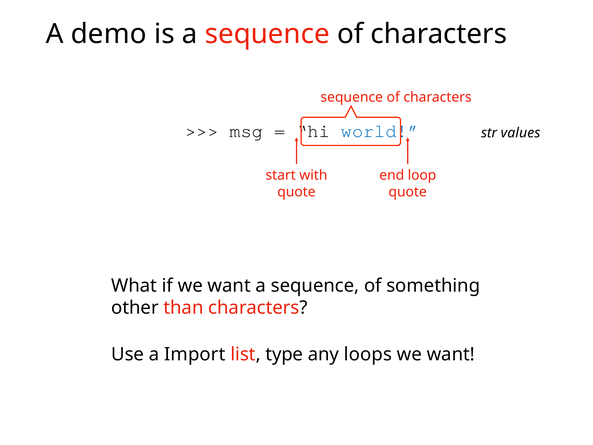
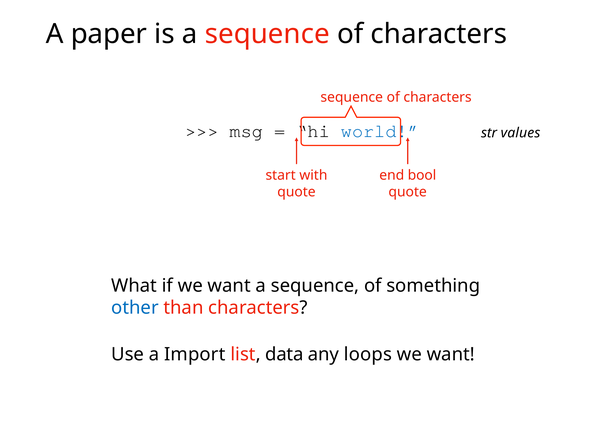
demo: demo -> paper
loop: loop -> bool
other colour: black -> blue
type: type -> data
